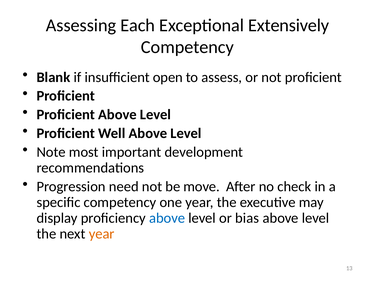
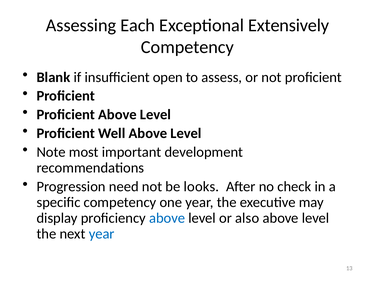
move: move -> looks
bias: bias -> also
year at (102, 234) colour: orange -> blue
